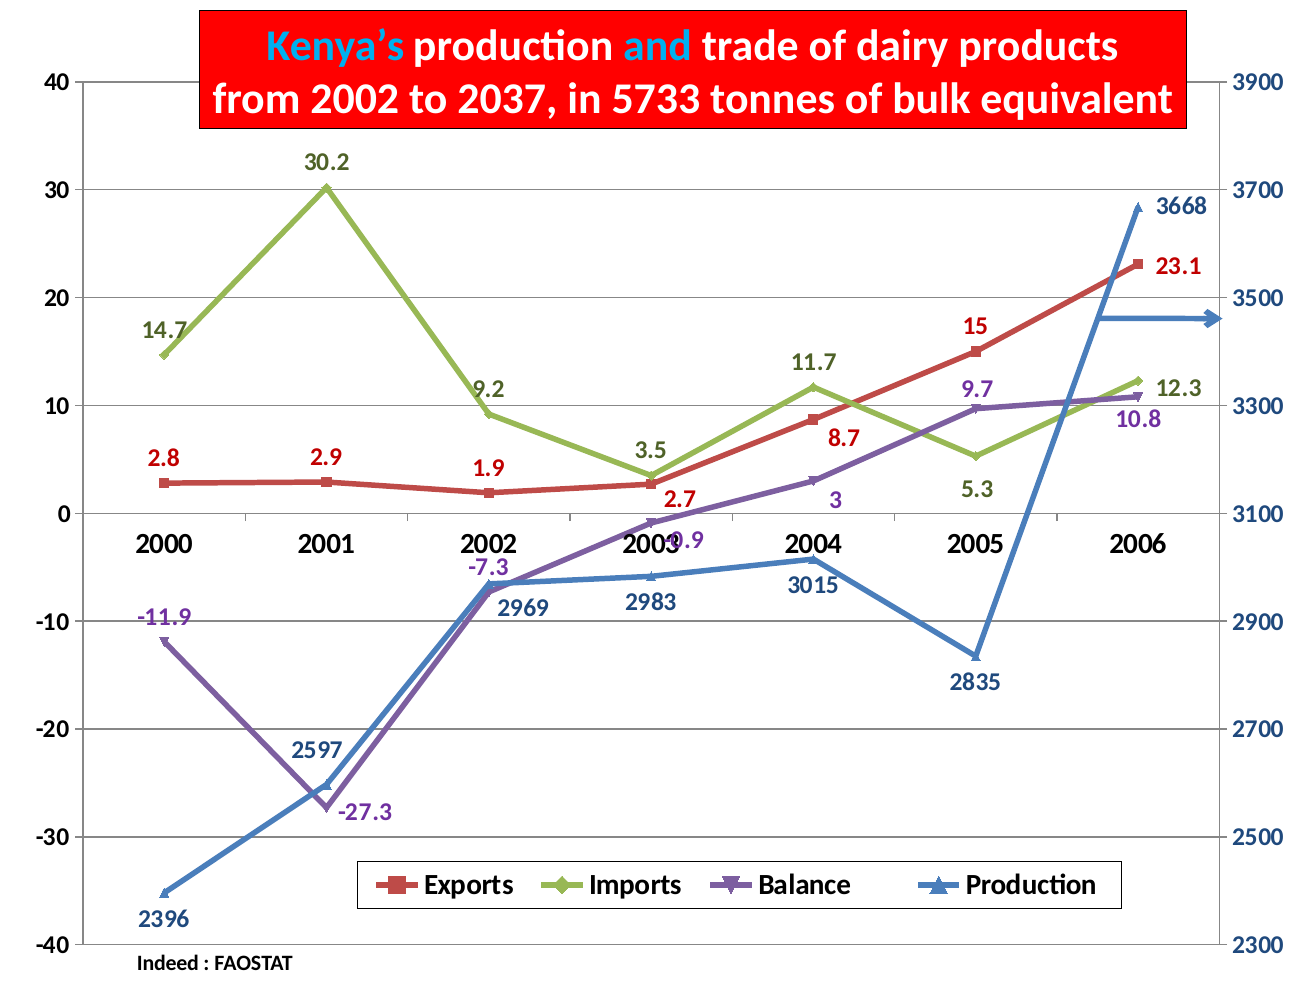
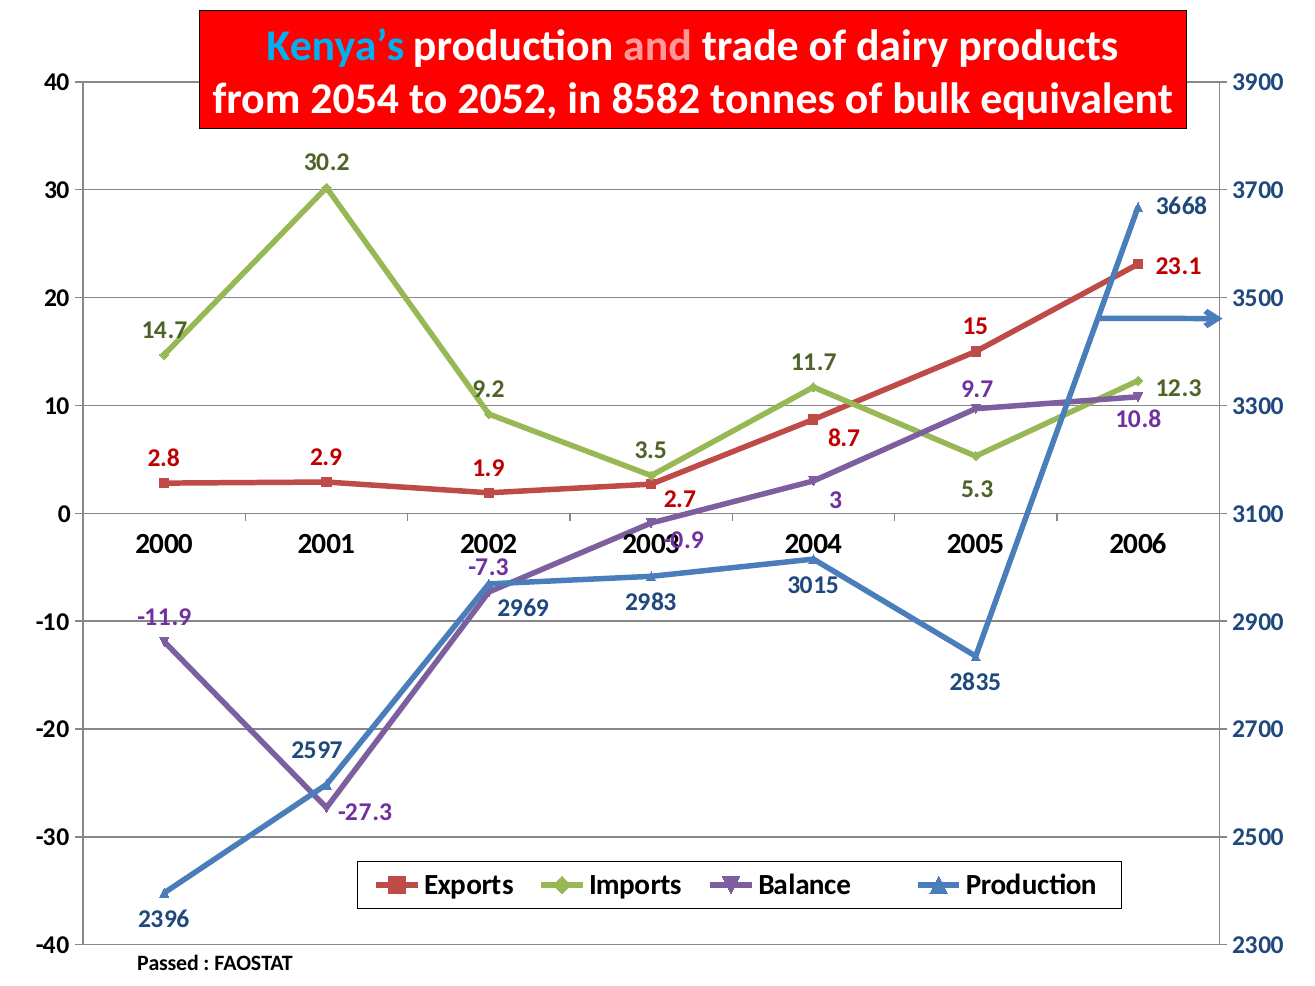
and colour: light blue -> pink
from 2002: 2002 -> 2054
2037: 2037 -> 2052
5733: 5733 -> 8582
Indeed: Indeed -> Passed
